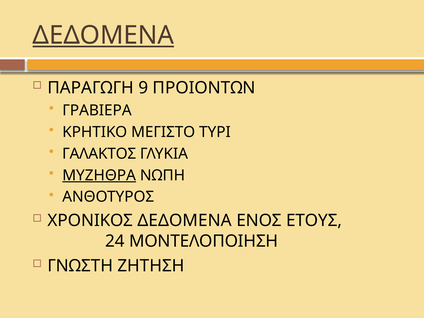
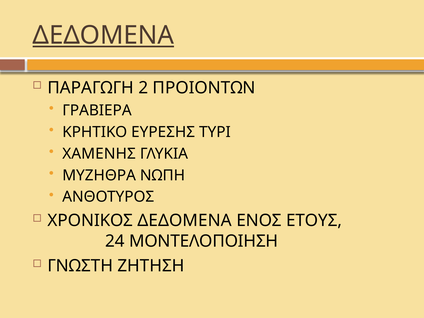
9: 9 -> 2
ΜΕΓΙΣΤΟ: ΜΕΓΙΣΤΟ -> ΕΥΡΕΣΗΣ
ΓΑΛΑΚΤΟΣ: ΓΑΛΑΚΤΟΣ -> ΧΑΜΕΝΗΣ
ΜΥΖΗΘΡΑ underline: present -> none
